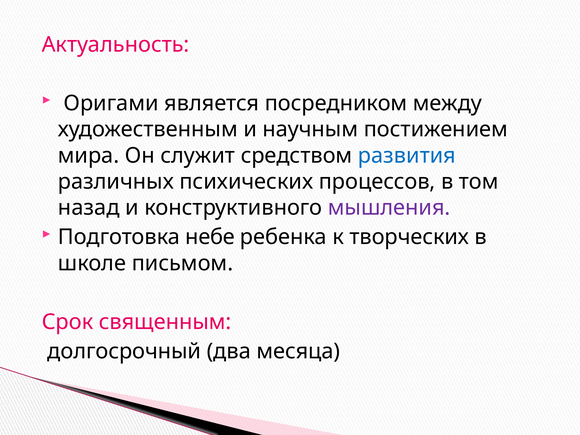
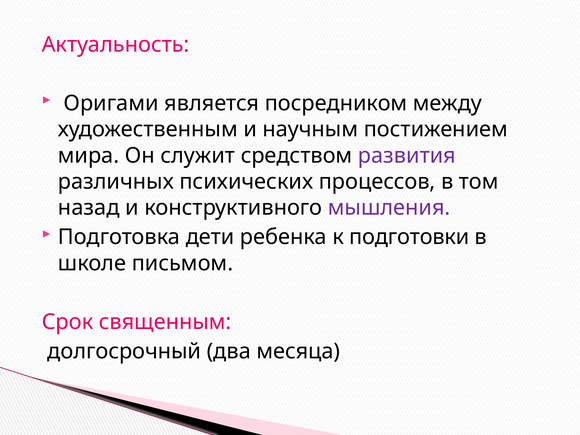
развития colour: blue -> purple
небе: небе -> дети
творческих: творческих -> подготовки
